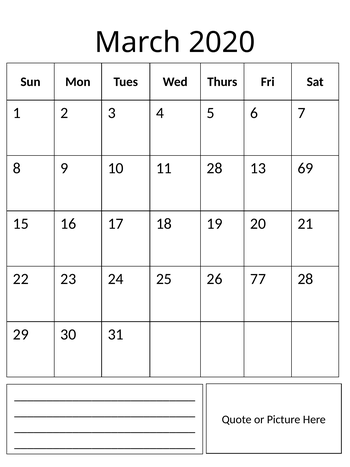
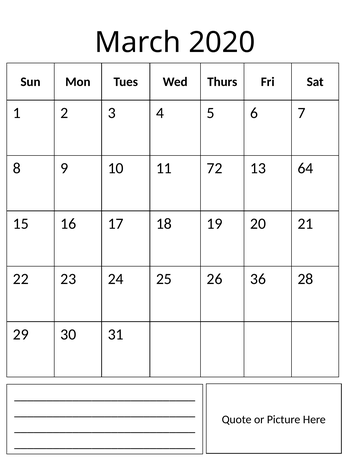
11 28: 28 -> 72
69: 69 -> 64
77: 77 -> 36
